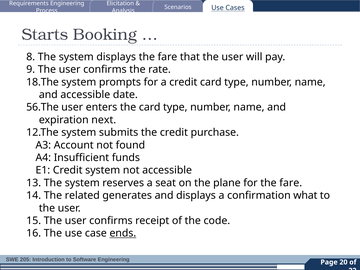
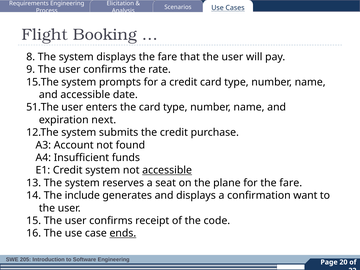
Starts: Starts -> Flight
18.The: 18.The -> 15.The
56.The: 56.The -> 51.The
accessible at (167, 170) underline: none -> present
related: related -> include
what: what -> want
